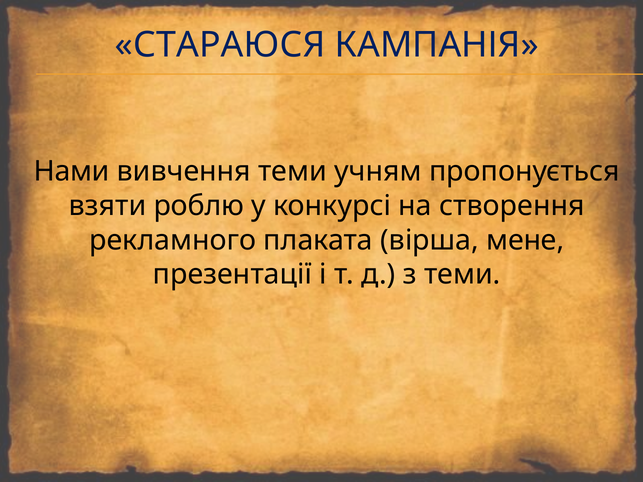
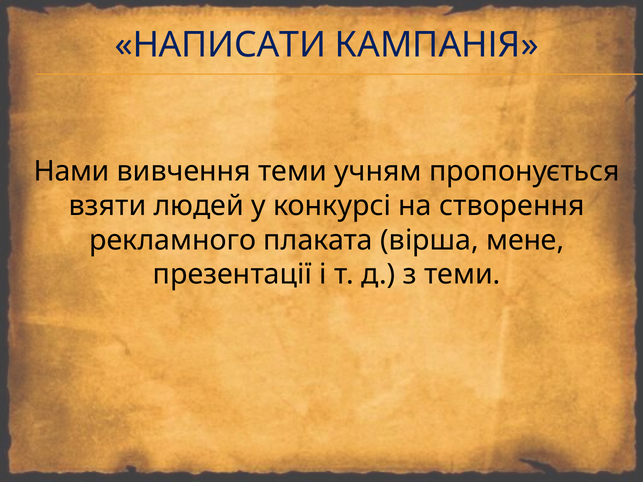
СТАРАЮСЯ: СТАРАЮСЯ -> НАПИСАТИ
роблю: роблю -> людей
